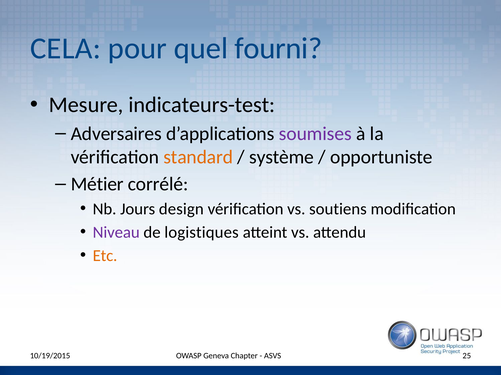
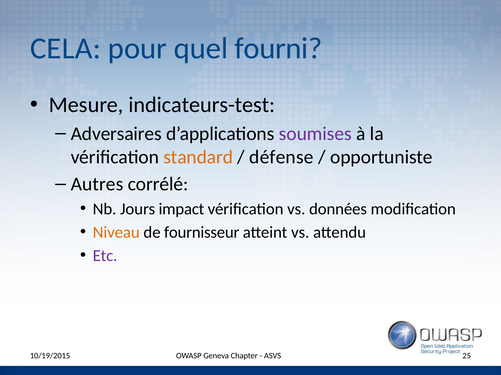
système: système -> défense
Métier: Métier -> Autres
design: design -> impact
soutiens: soutiens -> données
Niveau colour: purple -> orange
logistiques: logistiques -> fournisseur
Etc colour: orange -> purple
